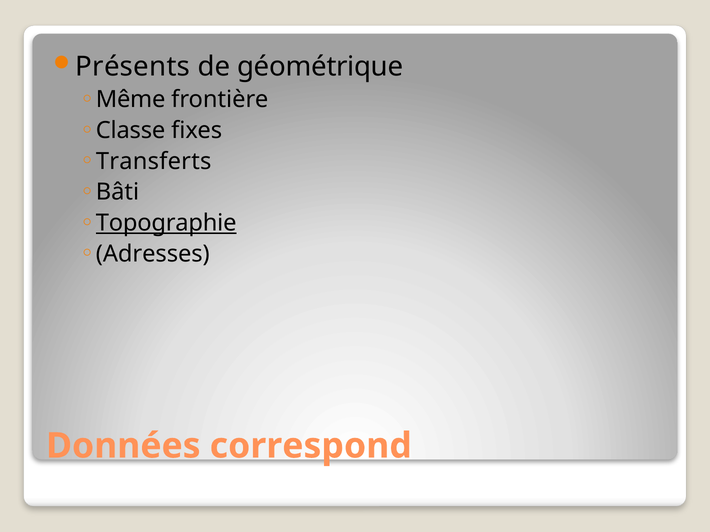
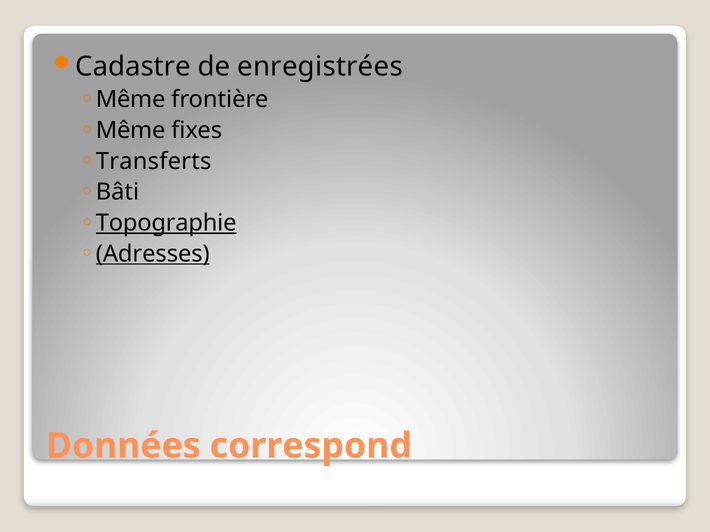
Présents: Présents -> Cadastre
géométrique: géométrique -> enregistrées
Classe at (131, 131): Classe -> Même
Adresses underline: none -> present
